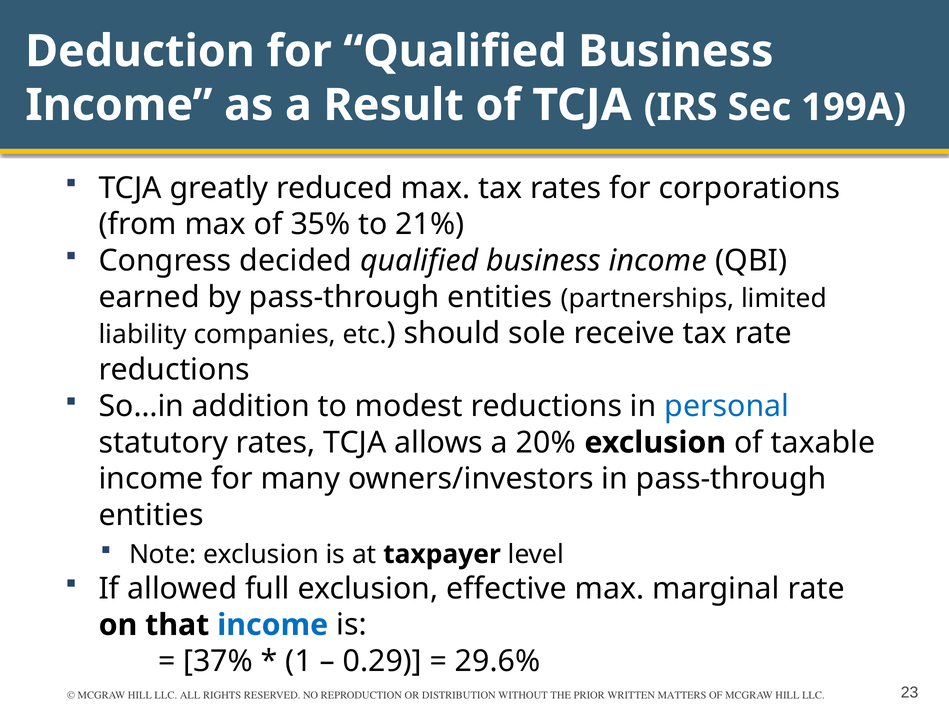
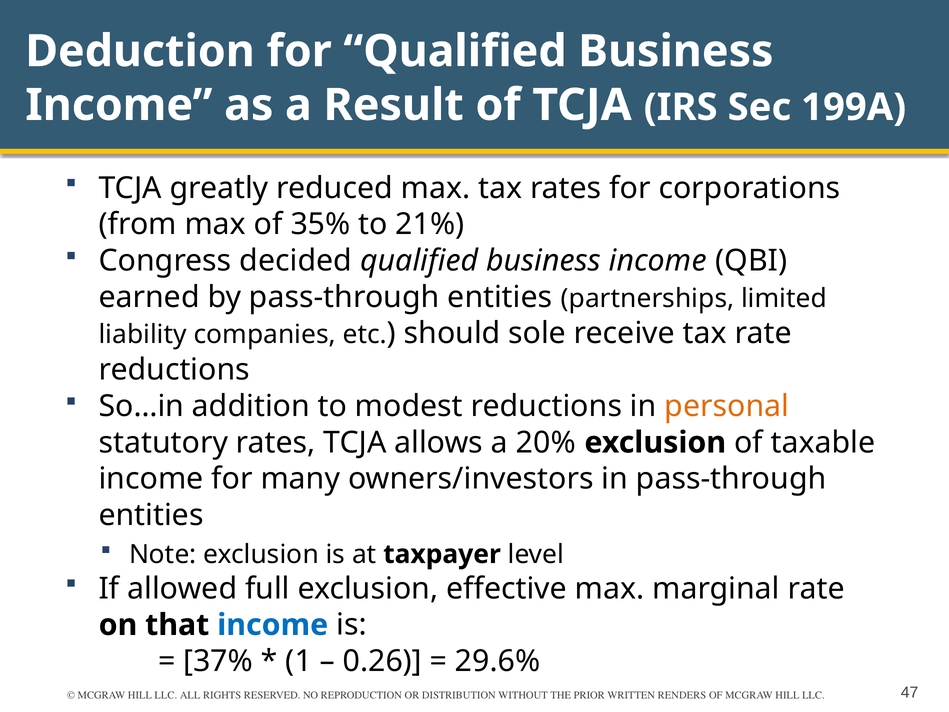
personal colour: blue -> orange
0.29: 0.29 -> 0.26
MATTERS: MATTERS -> RENDERS
23: 23 -> 47
